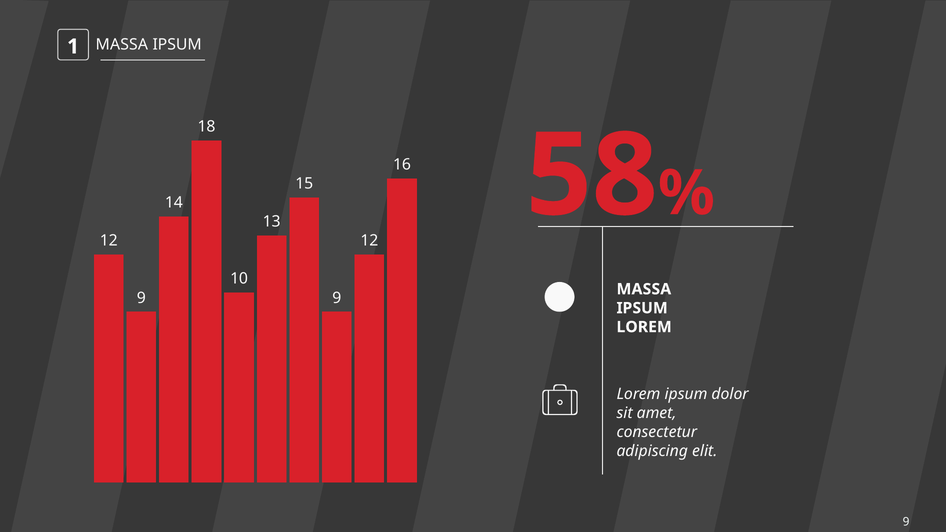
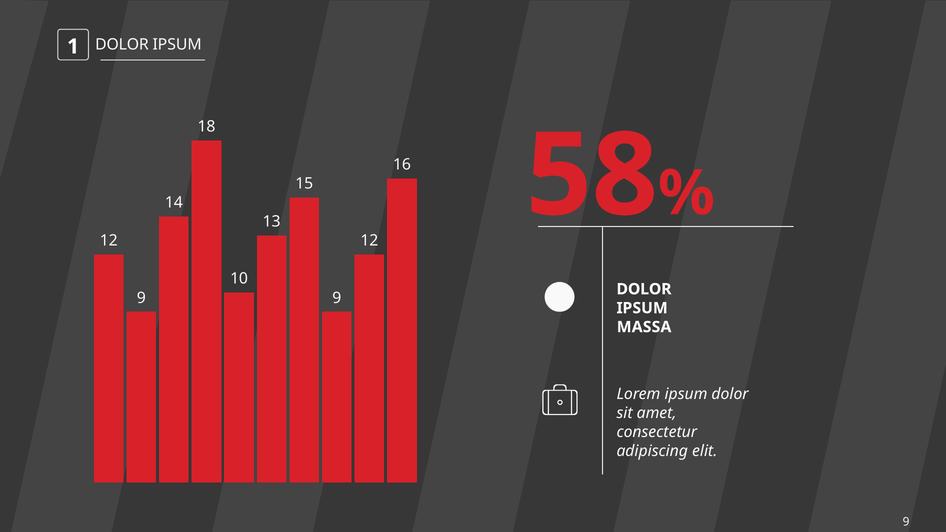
1 MASSA: MASSA -> DOLOR
MASSA at (644, 289): MASSA -> DOLOR
LOREM at (644, 327): LOREM -> MASSA
